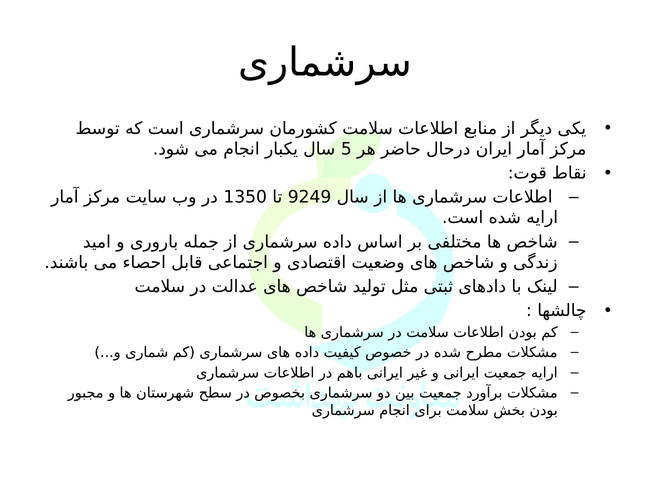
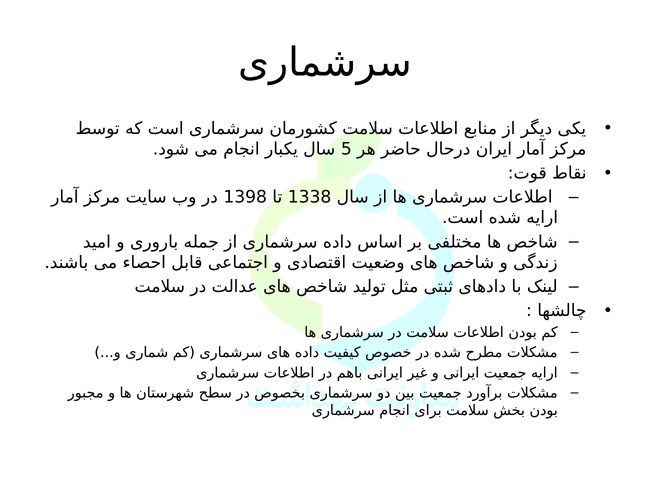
1350: 1350 -> 1398
9249: 9249 -> 1338
